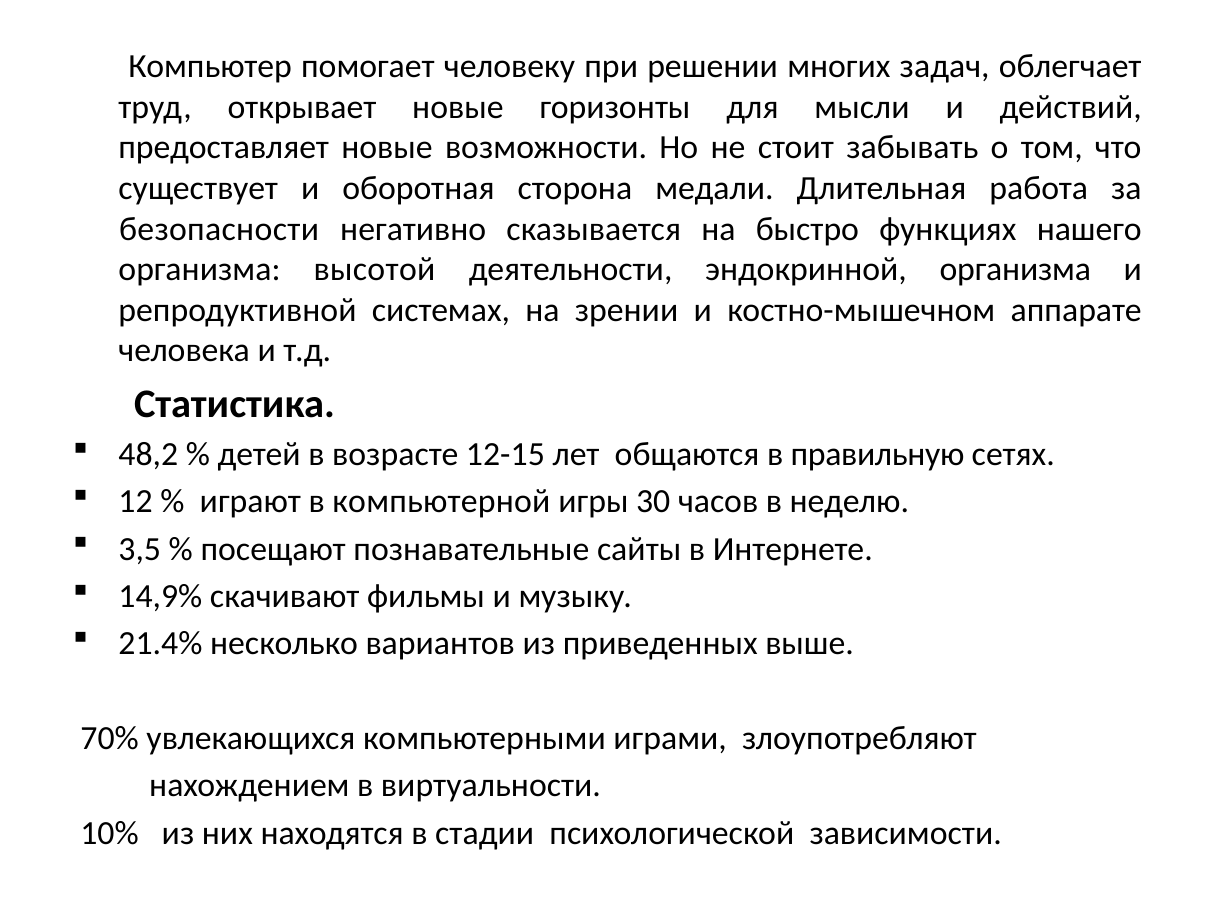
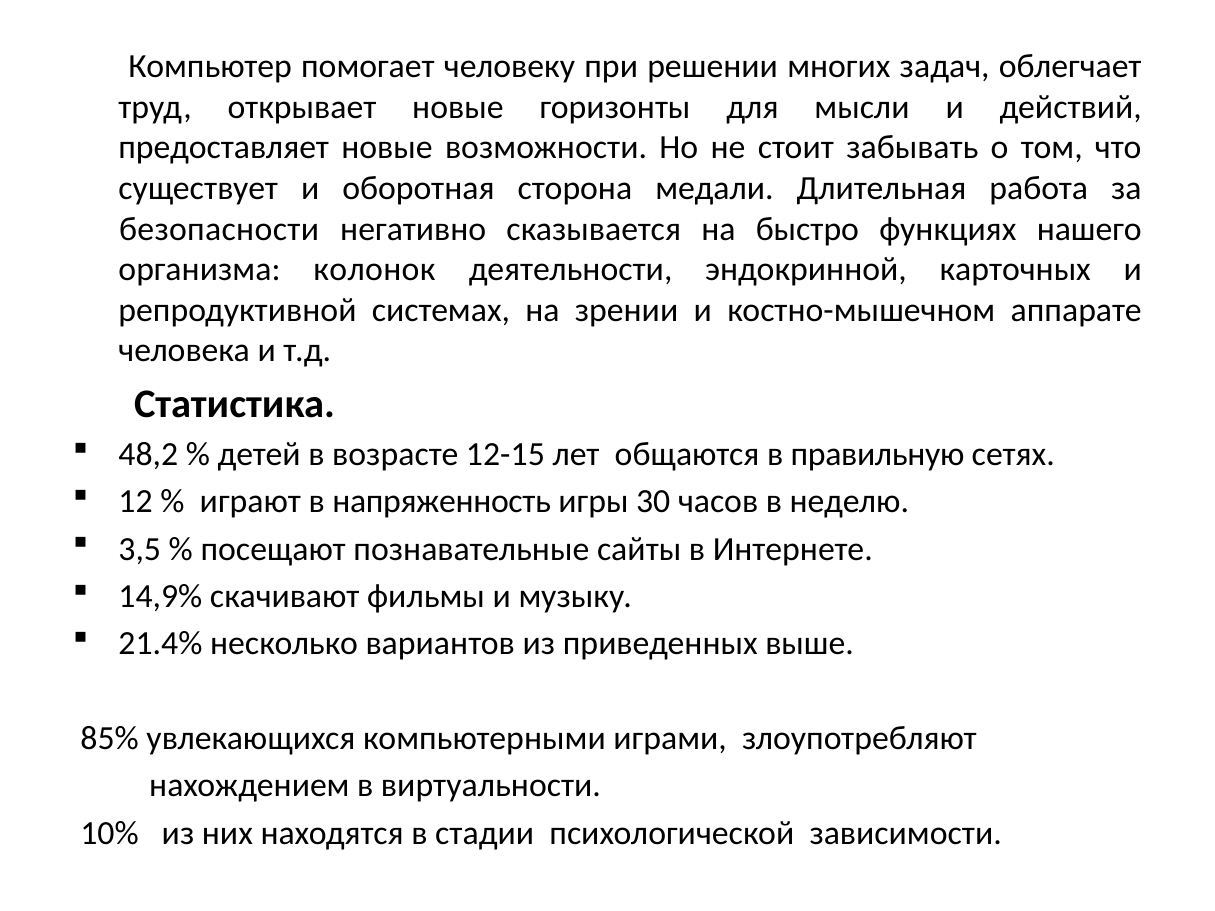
высотой: высотой -> колонок
эндокринной организма: организма -> карточных
компьютерной: компьютерной -> напряженность
70%: 70% -> 85%
